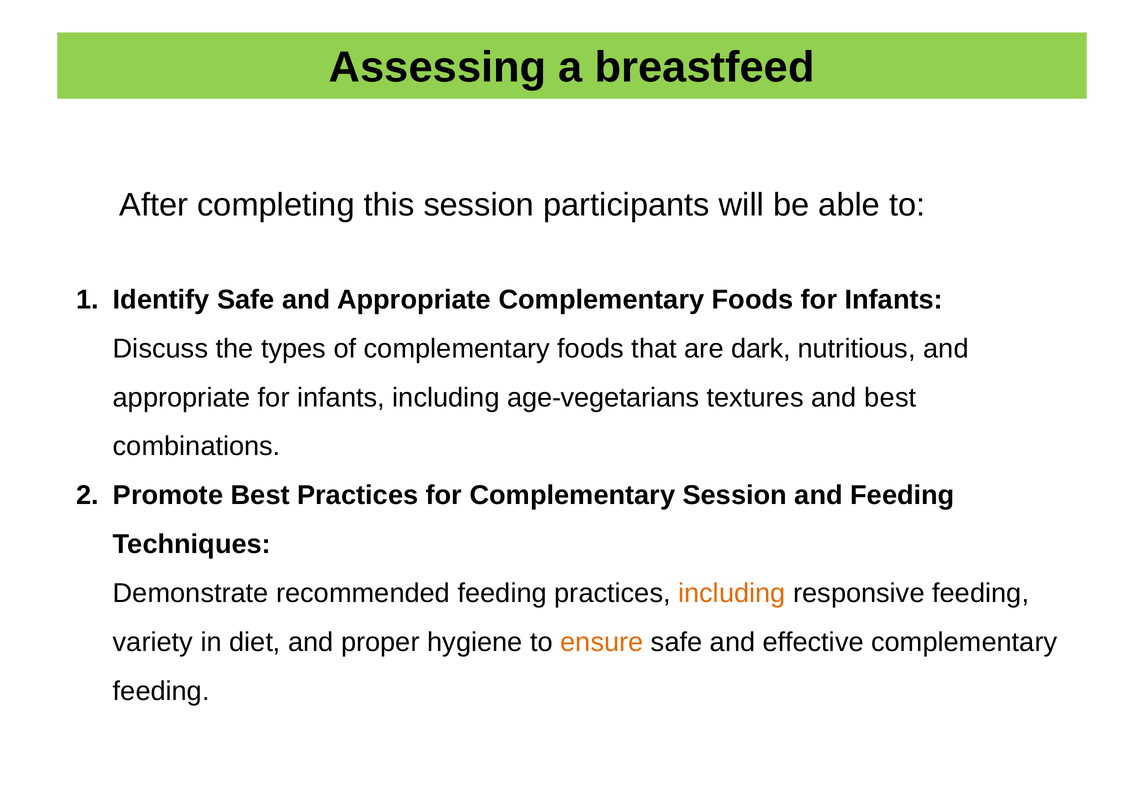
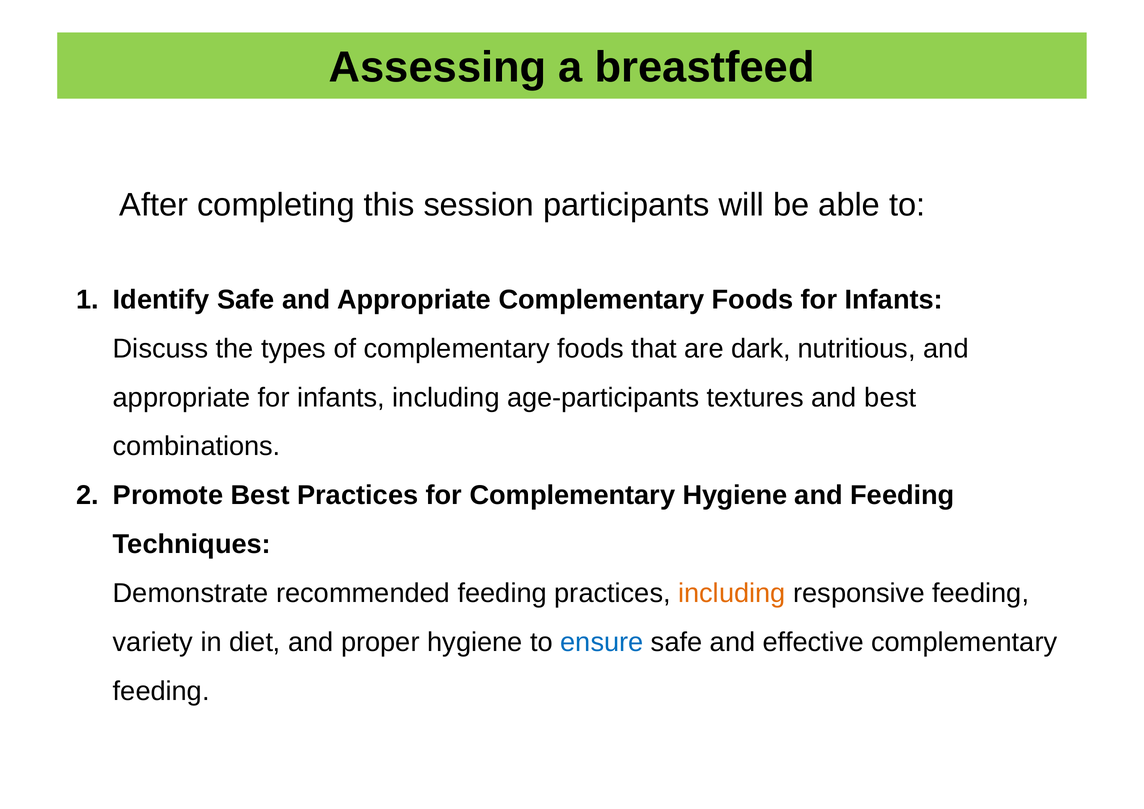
age-vegetarians: age-vegetarians -> age-participants
Complementary Session: Session -> Hygiene
ensure colour: orange -> blue
